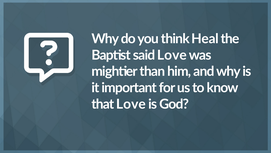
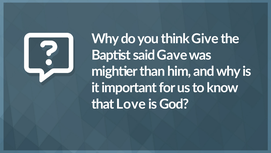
Heal: Heal -> Give
said Love: Love -> Gave
